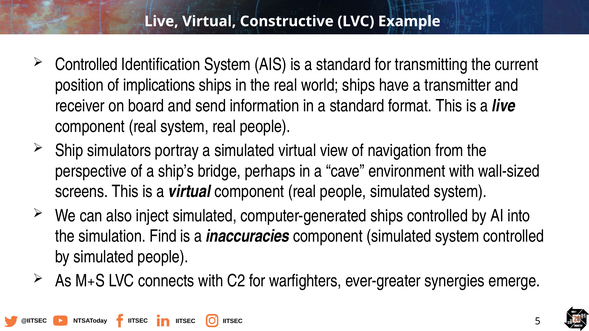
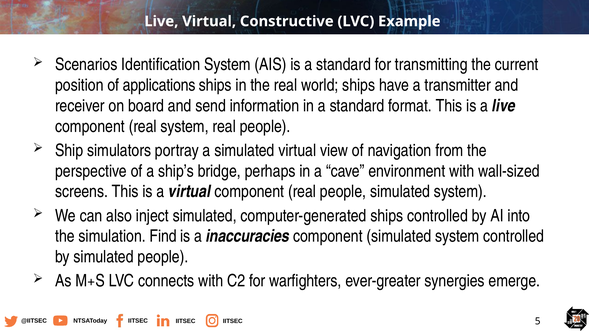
Controlled at (86, 65): Controlled -> Scenarios
implications: implications -> applications
